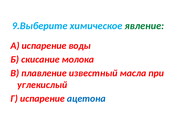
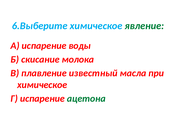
9.Выберите: 9.Выберите -> 6.Выберите
углекислый at (42, 85): углекислый -> химическое
ацетона colour: blue -> green
